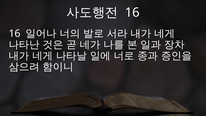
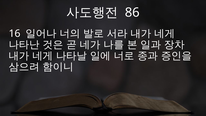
16 at (132, 12): 16 -> 86
